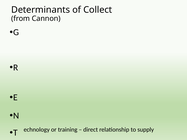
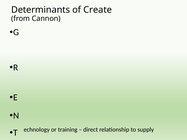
Collect: Collect -> Create
